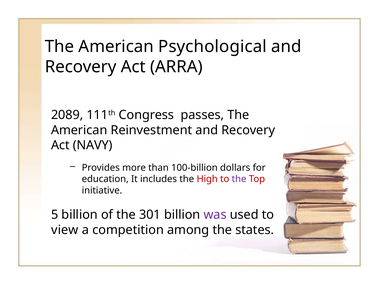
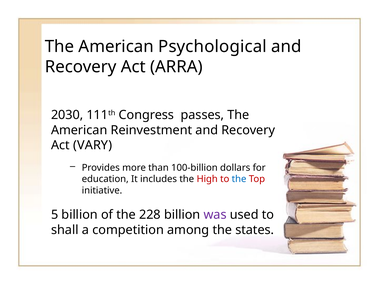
2089: 2089 -> 2030
NAVY: NAVY -> VARY
the at (239, 179) colour: purple -> blue
301: 301 -> 228
view: view -> shall
